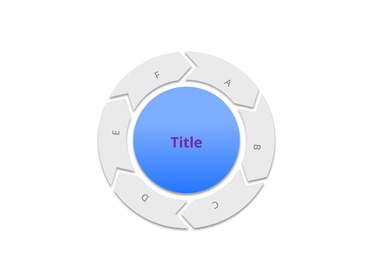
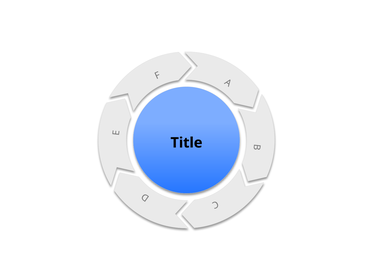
Title colour: purple -> black
